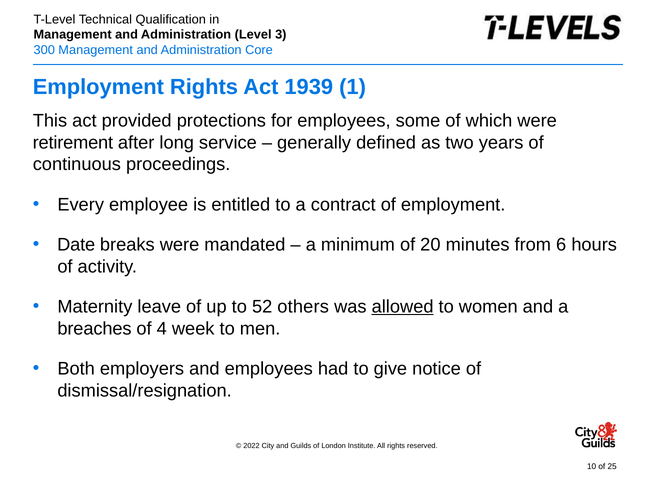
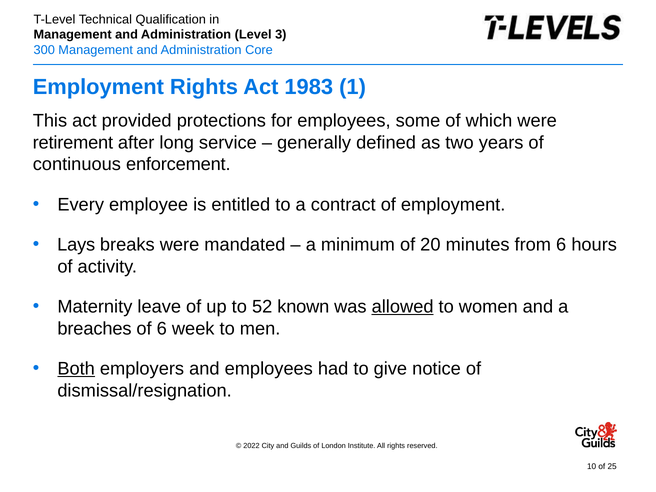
1939: 1939 -> 1983
proceedings: proceedings -> enforcement
Date: Date -> Lays
others: others -> known
of 4: 4 -> 6
Both underline: none -> present
